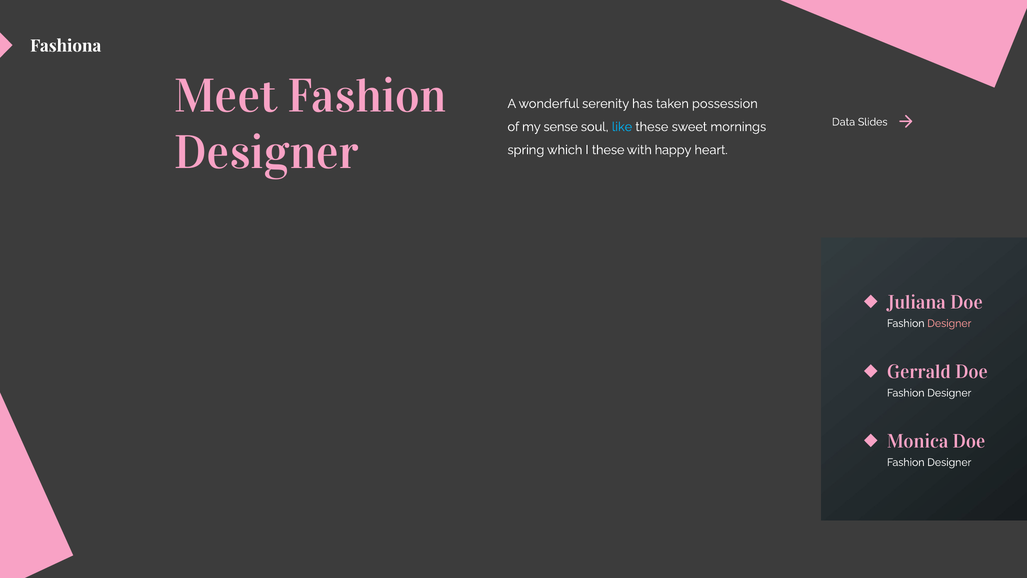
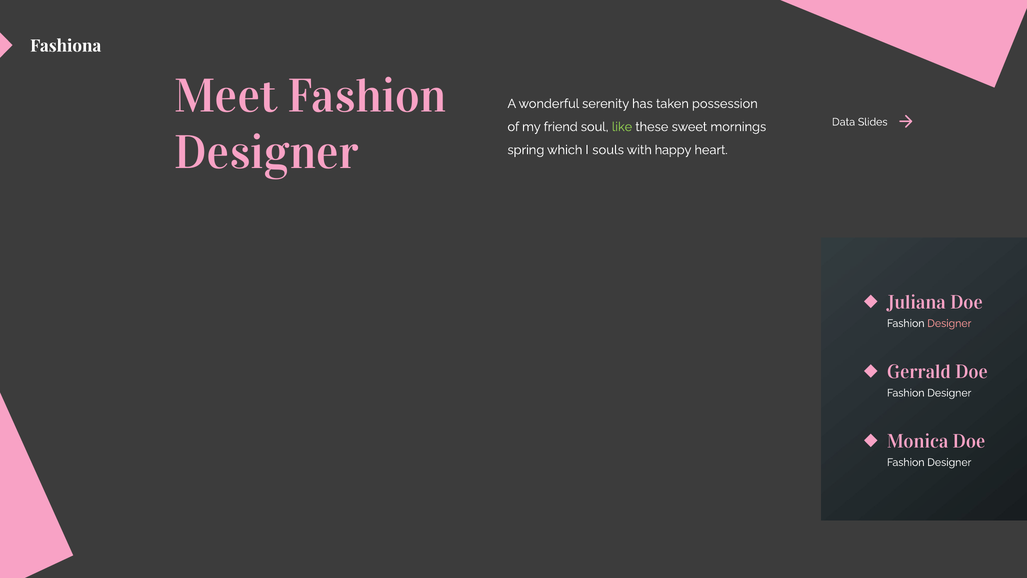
sense: sense -> friend
like colour: light blue -> light green
I these: these -> souls
